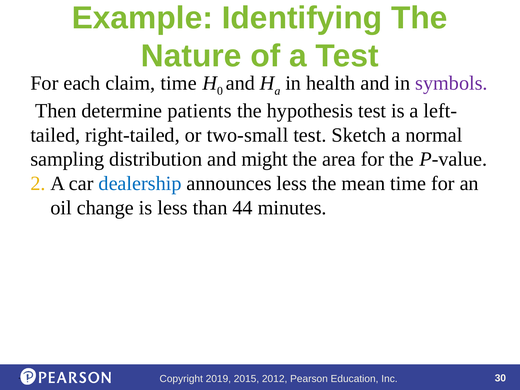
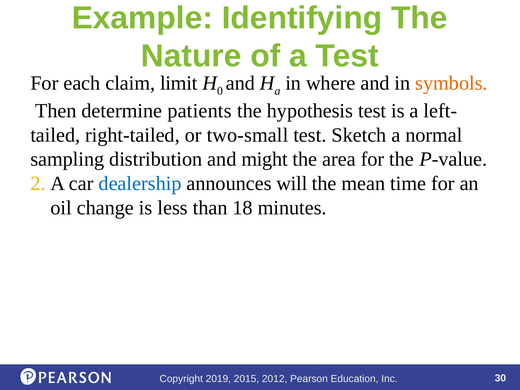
claim time: time -> limit
health: health -> where
symbols colour: purple -> orange
announces less: less -> will
44: 44 -> 18
